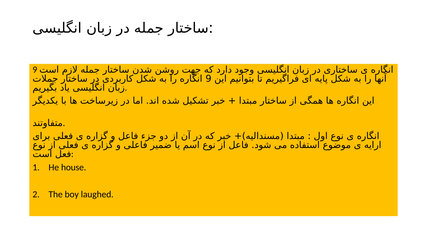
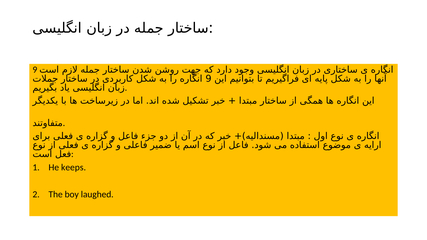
house: house -> keeps
